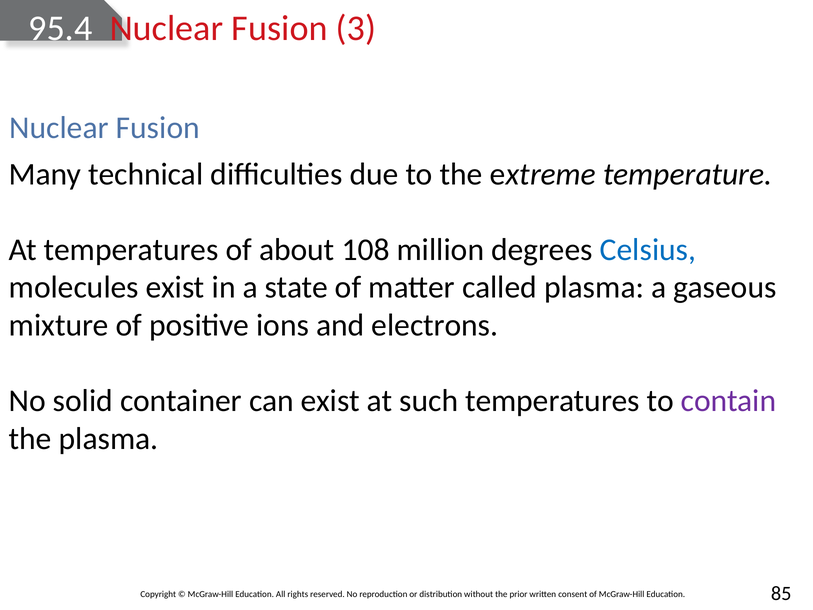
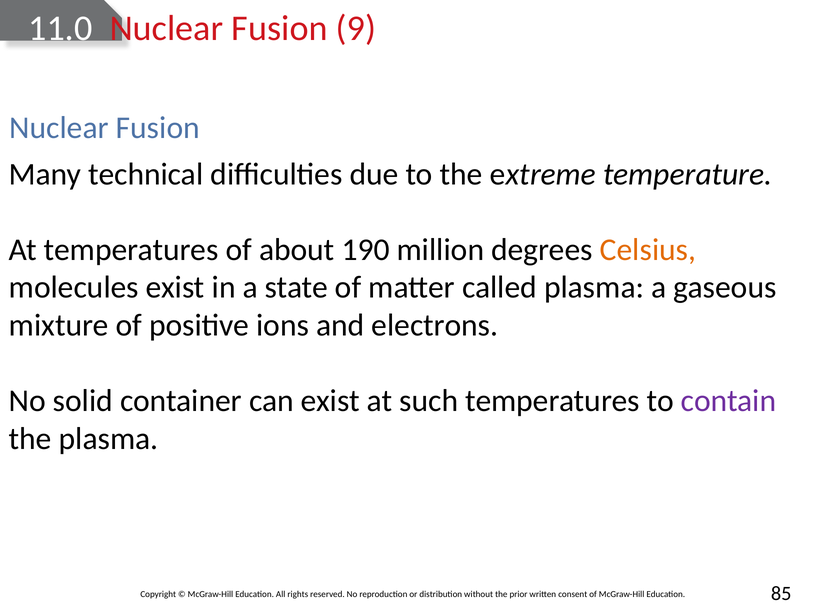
95.4: 95.4 -> 11.0
3: 3 -> 9
108: 108 -> 190
Celsius colour: blue -> orange
